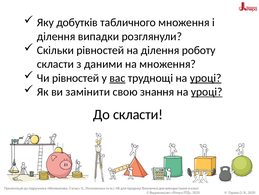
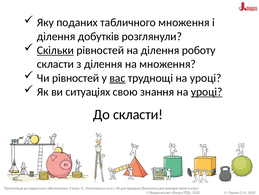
добутків: добутків -> поданих
випадки: випадки -> добутків
Скільки underline: none -> present
з даними: даними -> ділення
уроці at (206, 78) underline: present -> none
замінити: замінити -> ситуаціях
